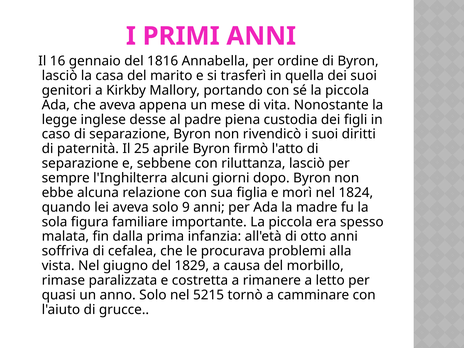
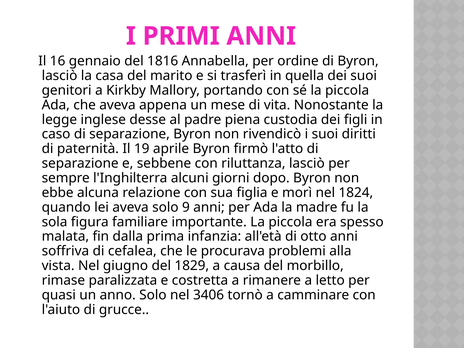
25: 25 -> 19
5215: 5215 -> 3406
